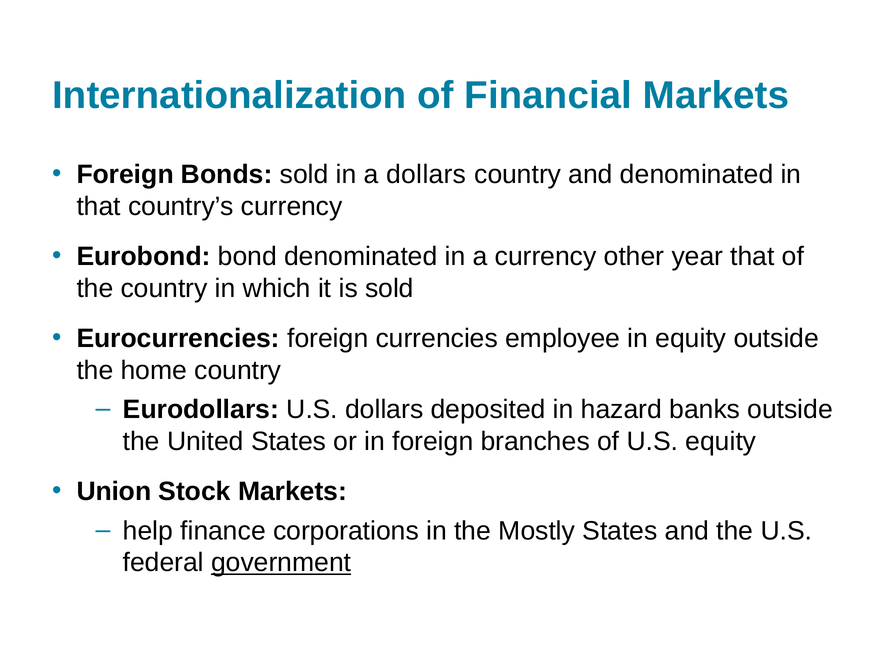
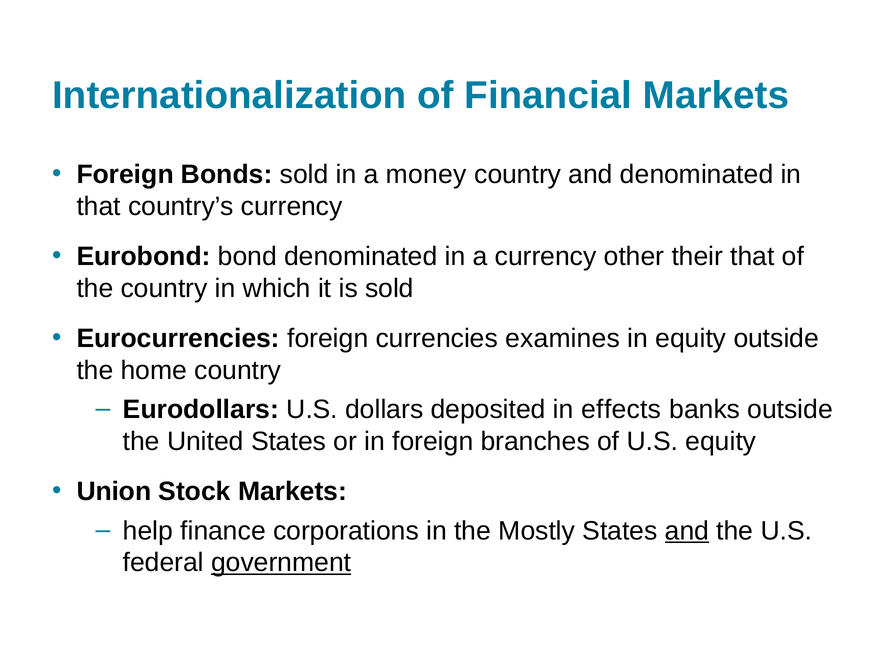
a dollars: dollars -> money
year: year -> their
employee: employee -> examines
hazard: hazard -> effects
and at (687, 530) underline: none -> present
